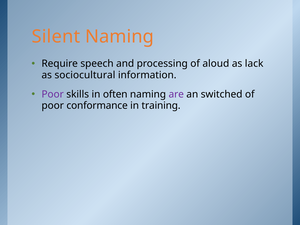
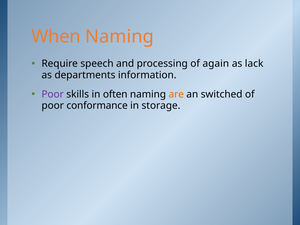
Silent: Silent -> When
aloud: aloud -> again
sociocultural: sociocultural -> departments
are colour: purple -> orange
training: training -> storage
